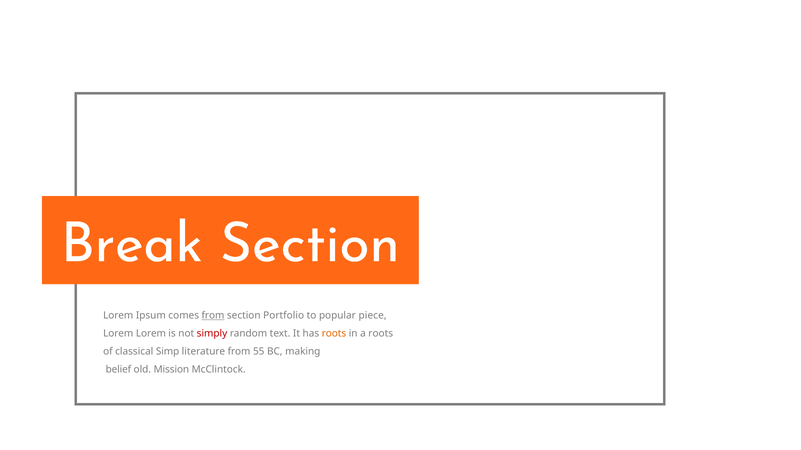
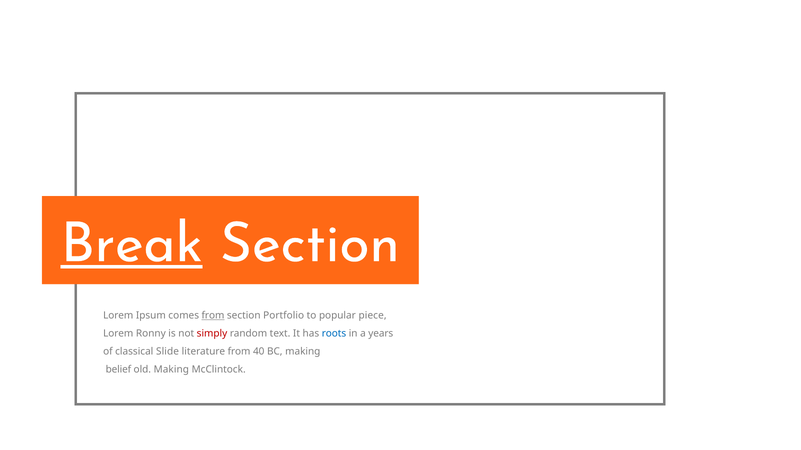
Break underline: none -> present
Lorem Lorem: Lorem -> Ronny
roots at (334, 334) colour: orange -> blue
a roots: roots -> years
Simp: Simp -> Slide
55: 55 -> 40
old Mission: Mission -> Making
